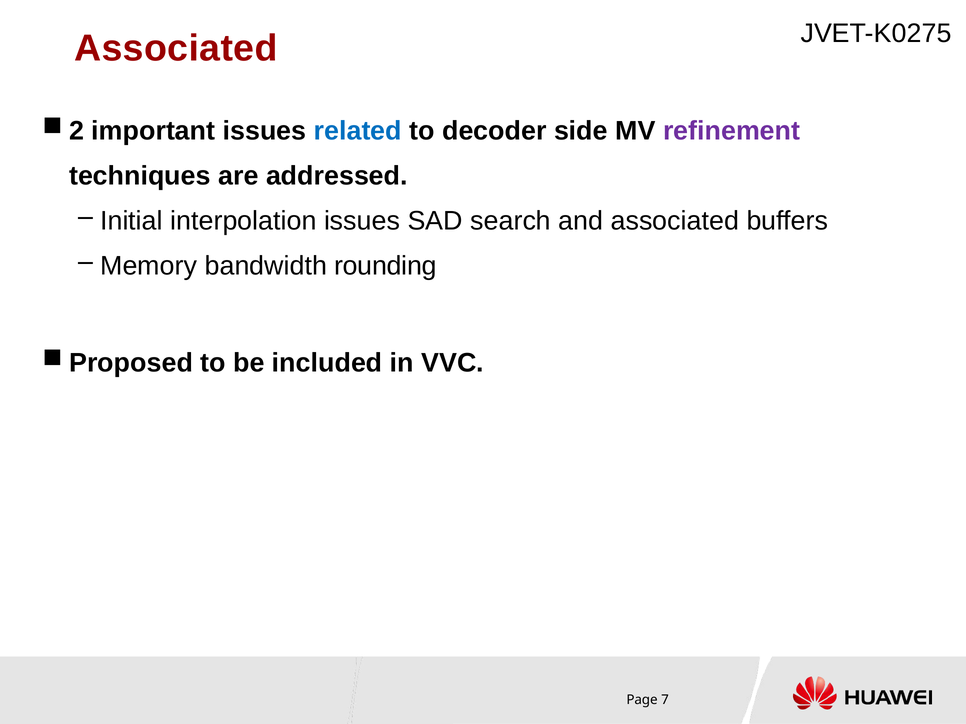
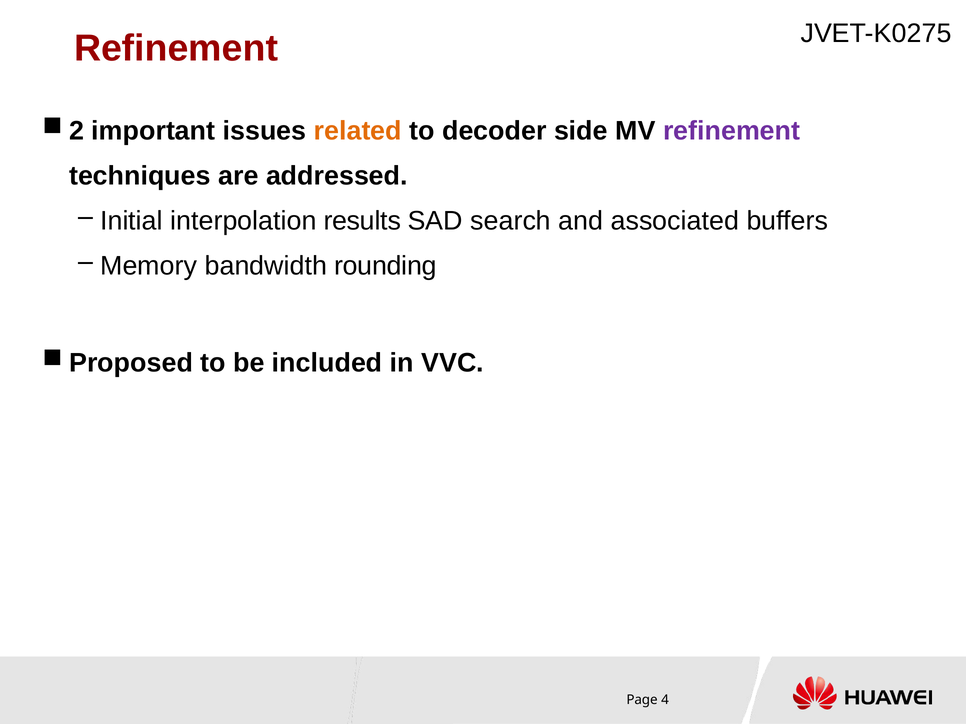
Associated at (176, 48): Associated -> Refinement
related colour: blue -> orange
interpolation issues: issues -> results
7: 7 -> 4
